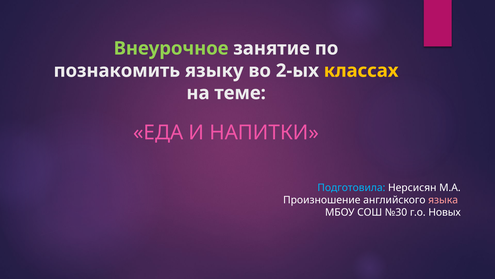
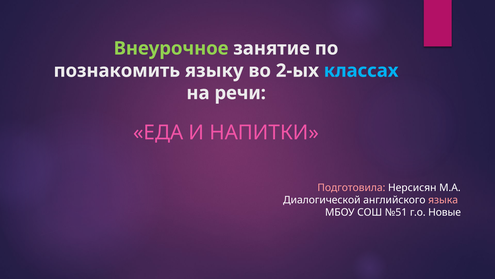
классах colour: yellow -> light blue
теме: теме -> речи
Подготовила colour: light blue -> pink
Произношение: Произношение -> Диалогической
№30: №30 -> №51
Новых: Новых -> Новые
